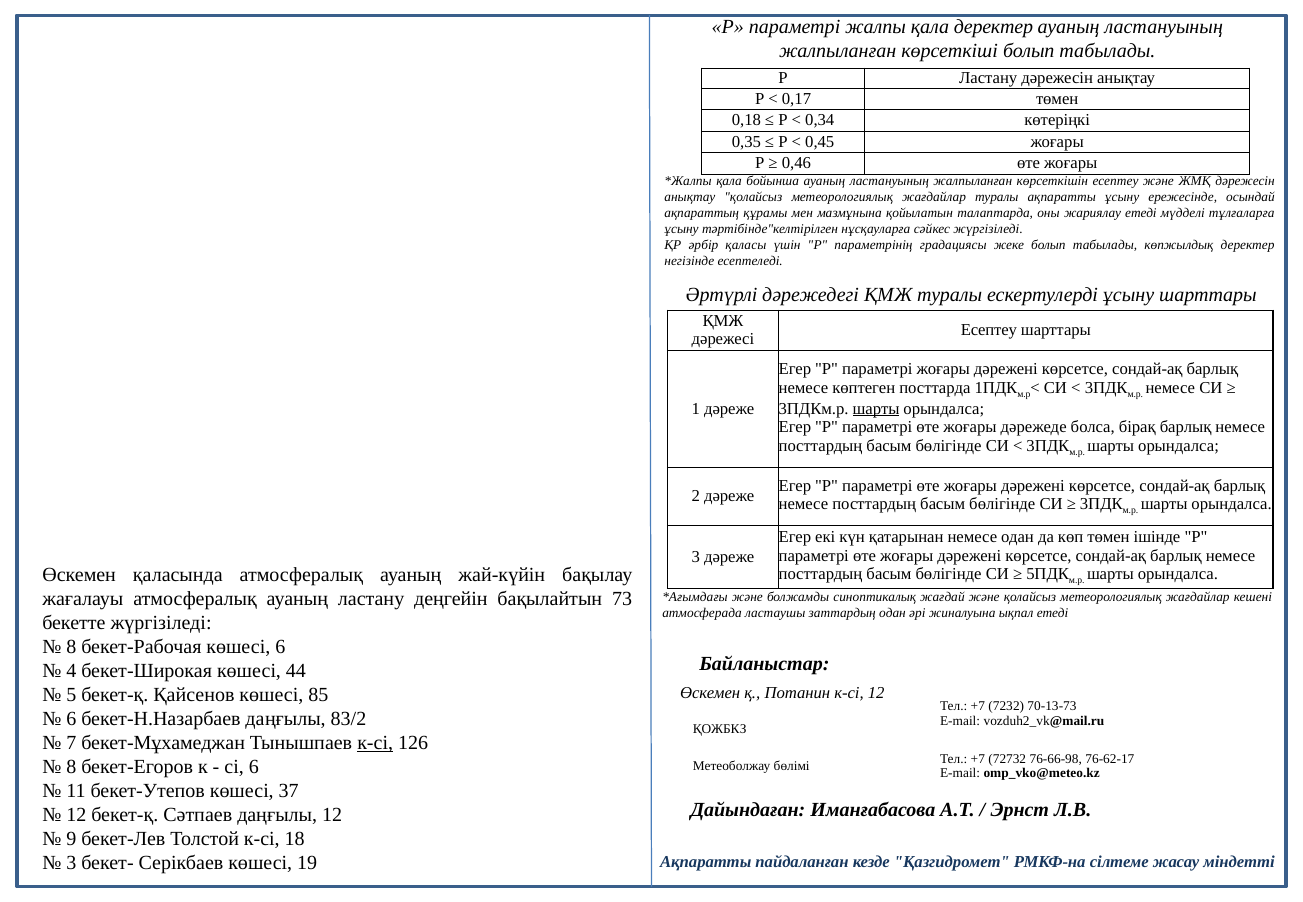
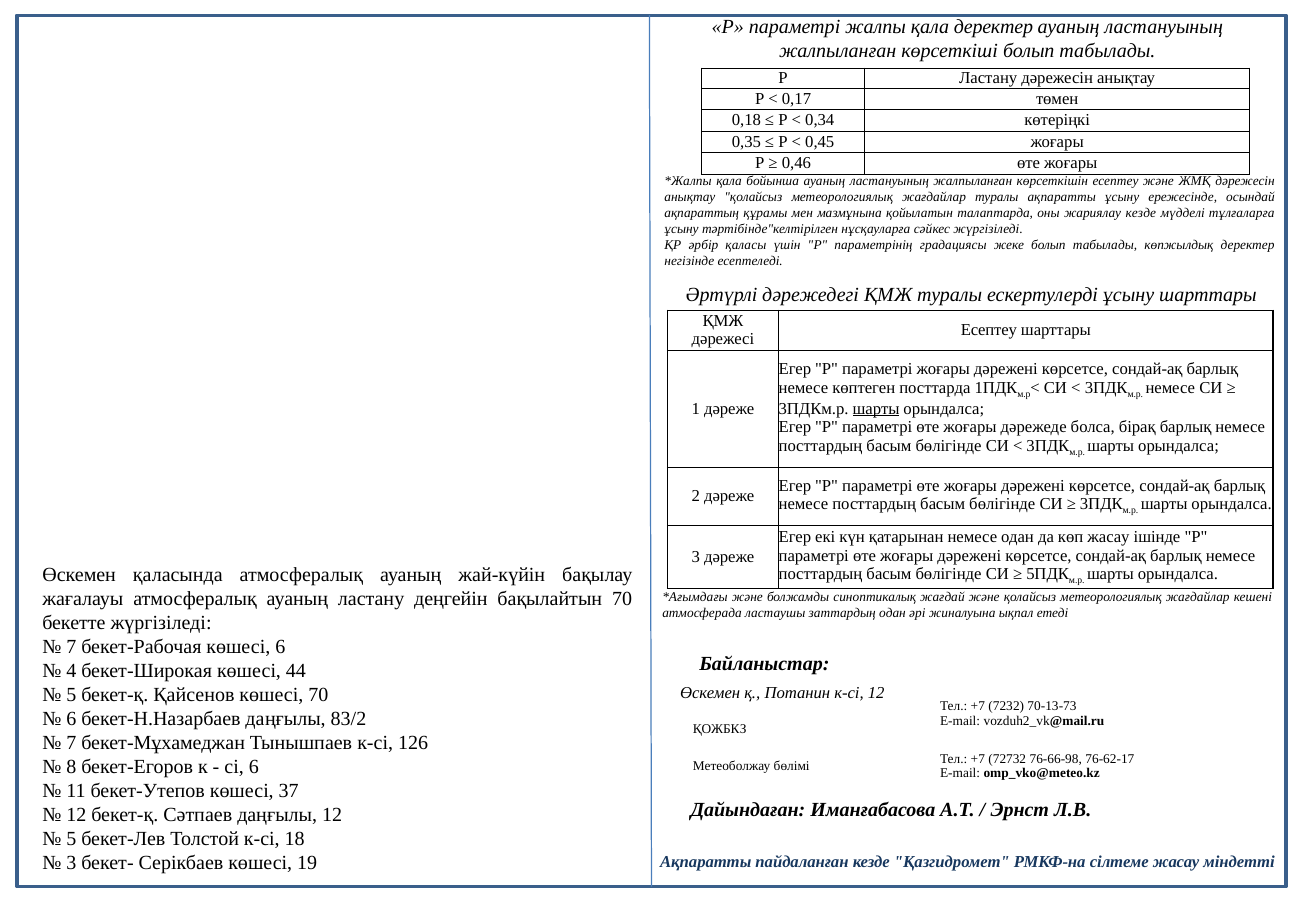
жариялау етеді: етеді -> кезде
көп төмен: төмен -> жасау
бақылайтын 73: 73 -> 70
8 at (71, 647): 8 -> 7
көшесі 85: 85 -> 70
к-сі at (375, 743) underline: present -> none
9 at (71, 839): 9 -> 5
